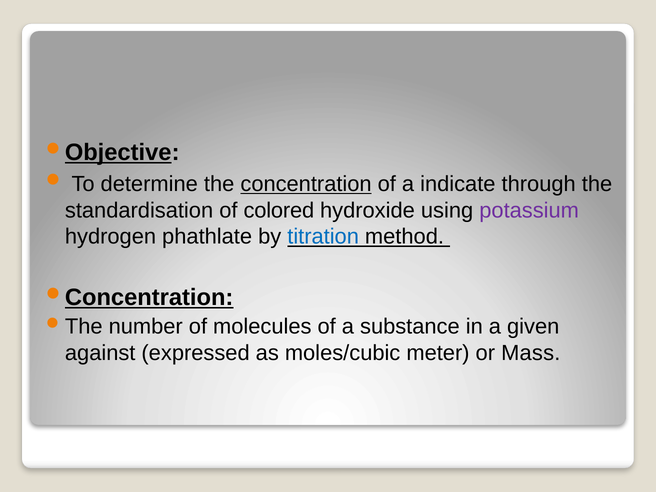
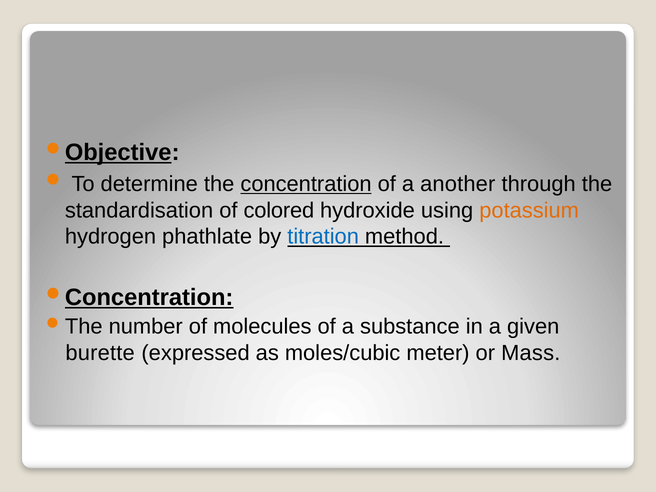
indicate: indicate -> another
potassium colour: purple -> orange
against: against -> burette
